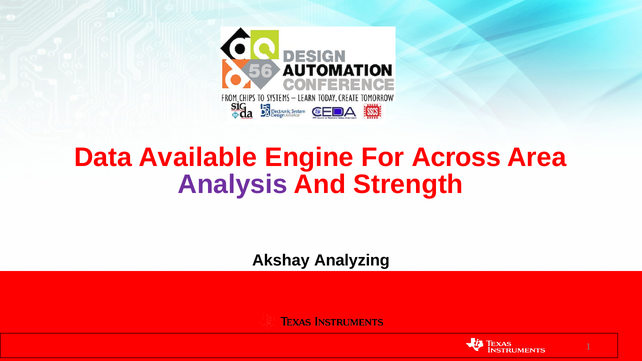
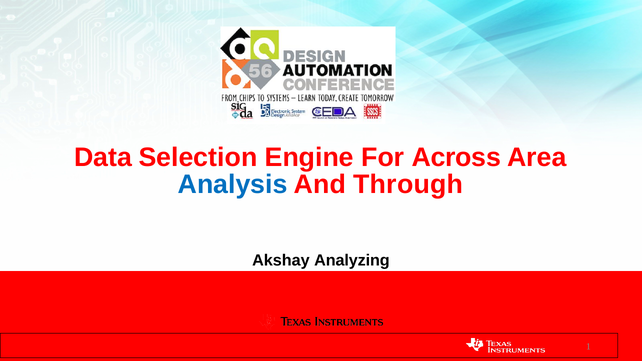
Available: Available -> Selection
Analysis colour: purple -> blue
Strength: Strength -> Through
